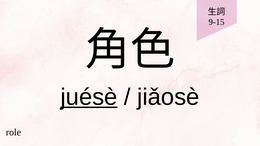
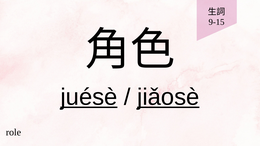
jiǎosè underline: none -> present
